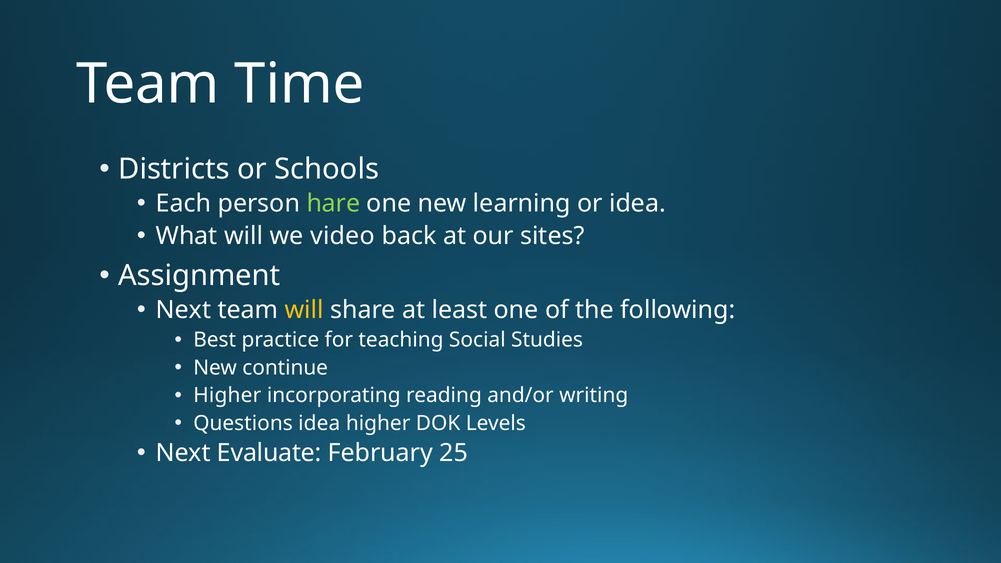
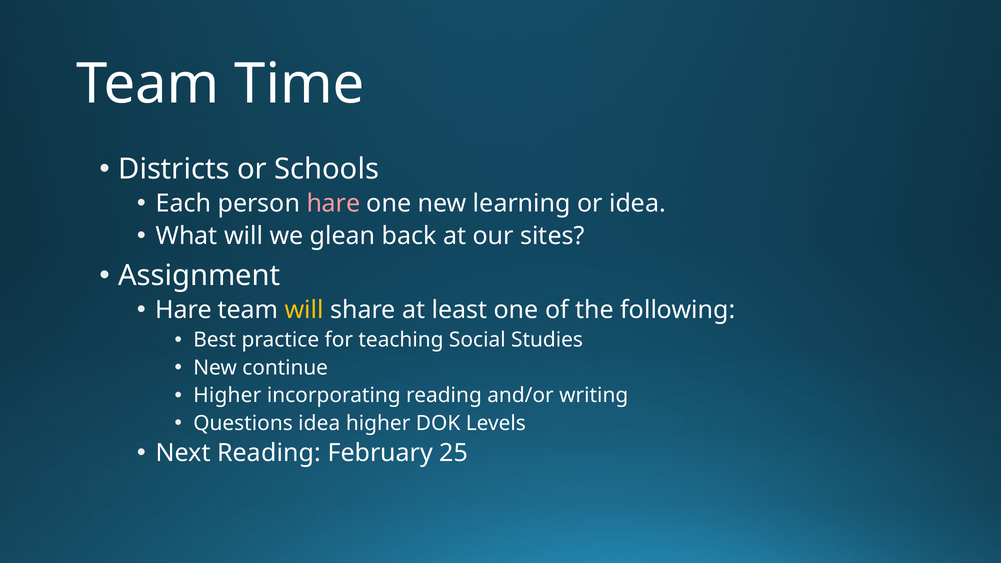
hare at (333, 204) colour: light green -> pink
video: video -> glean
Next at (183, 310): Next -> Hare
Next Evaluate: Evaluate -> Reading
